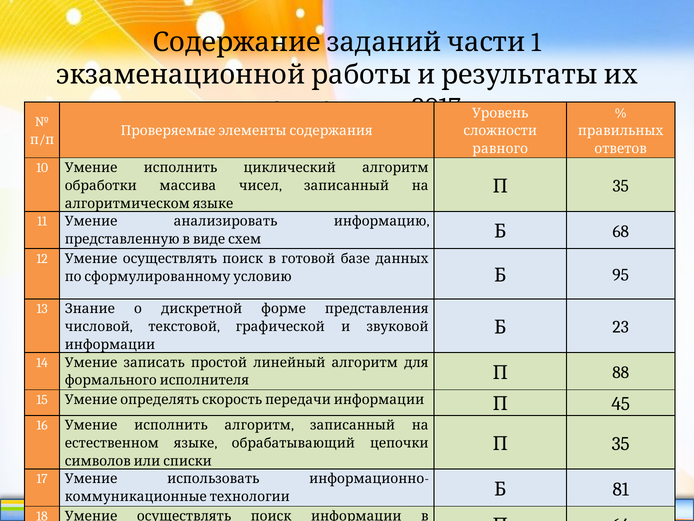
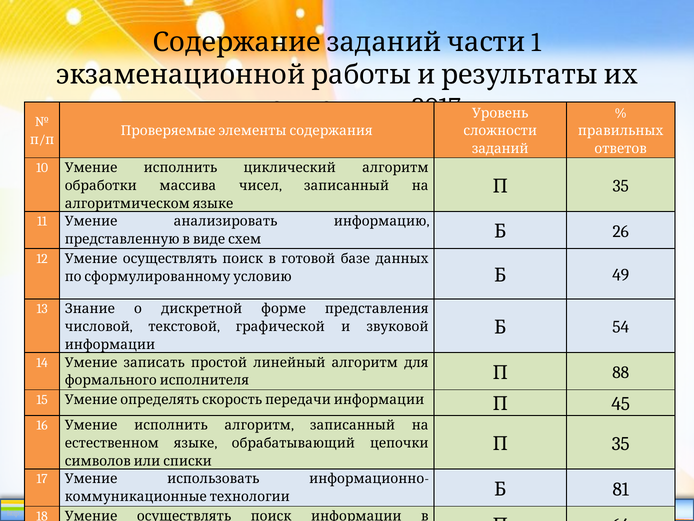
равного: равного -> заданий
68: 68 -> 26
95: 95 -> 49
23: 23 -> 54
